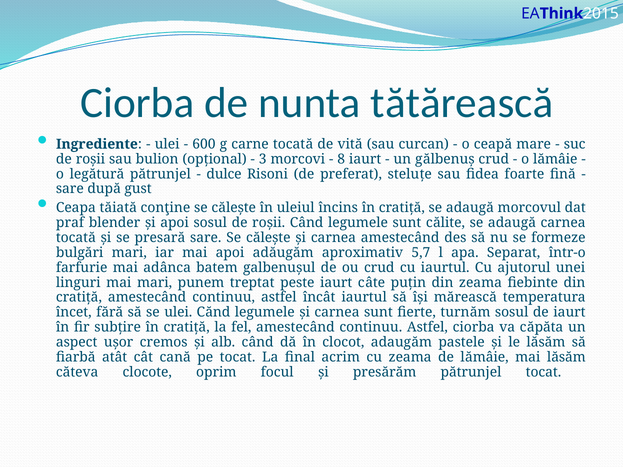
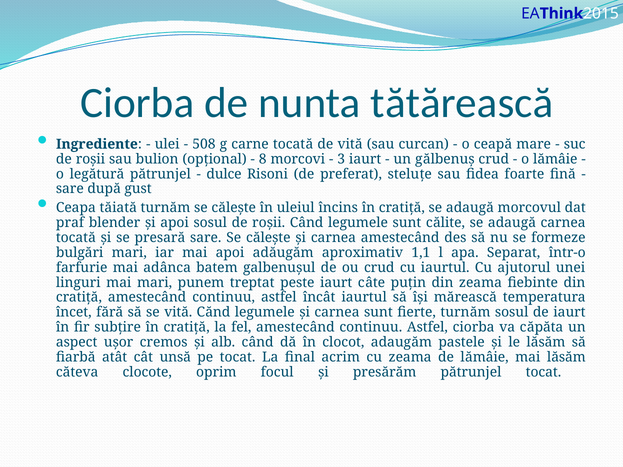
600: 600 -> 508
3: 3 -> 8
8: 8 -> 3
tăiată conţine: conţine -> turnăm
5,7: 5,7 -> 1,1
se ulei: ulei -> vită
cană: cană -> unsă
